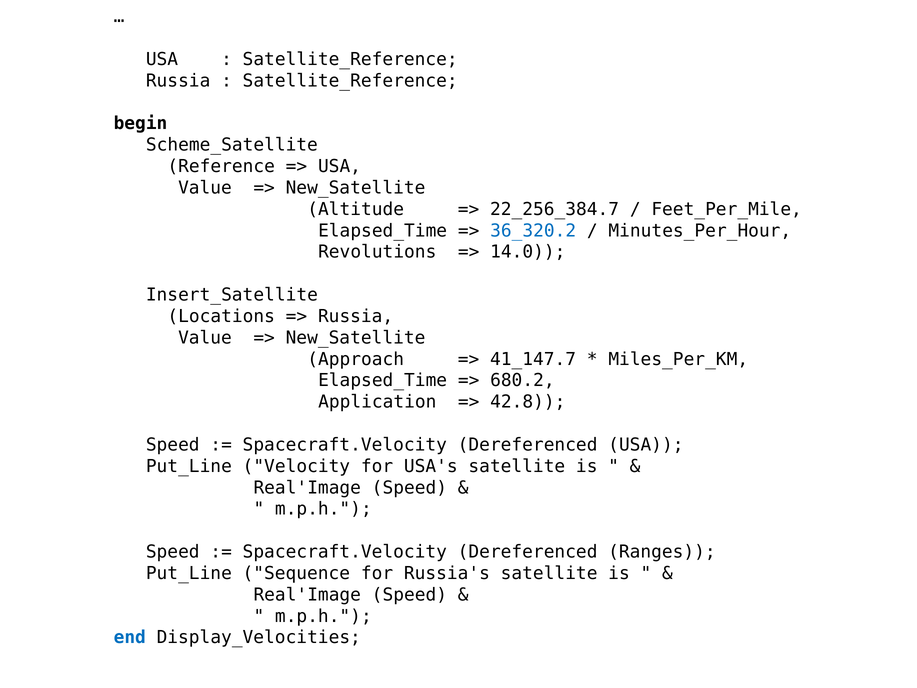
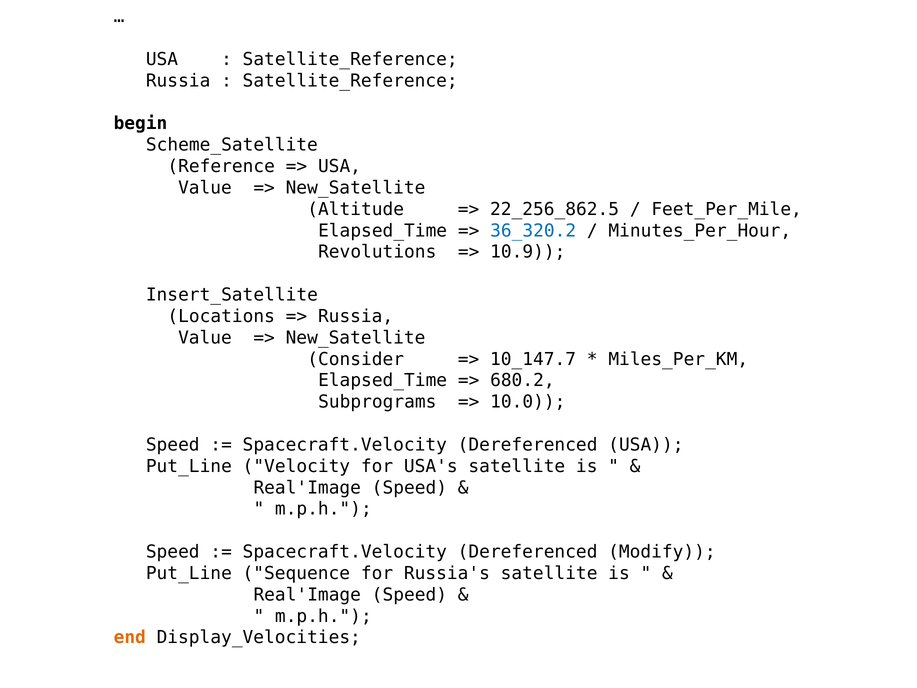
22_256_384.7: 22_256_384.7 -> 22_256_862.5
14.0: 14.0 -> 10.9
Approach: Approach -> Consider
41_147.7: 41_147.7 -> 10_147.7
Application: Application -> Subprograms
42.8: 42.8 -> 10.0
Ranges: Ranges -> Modify
end colour: blue -> orange
